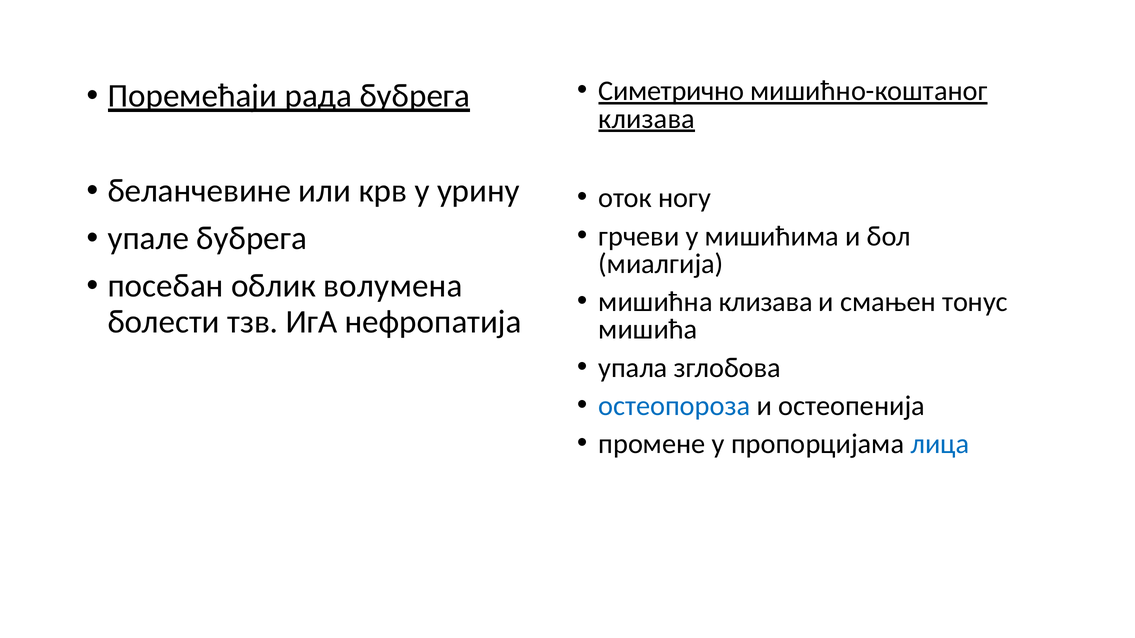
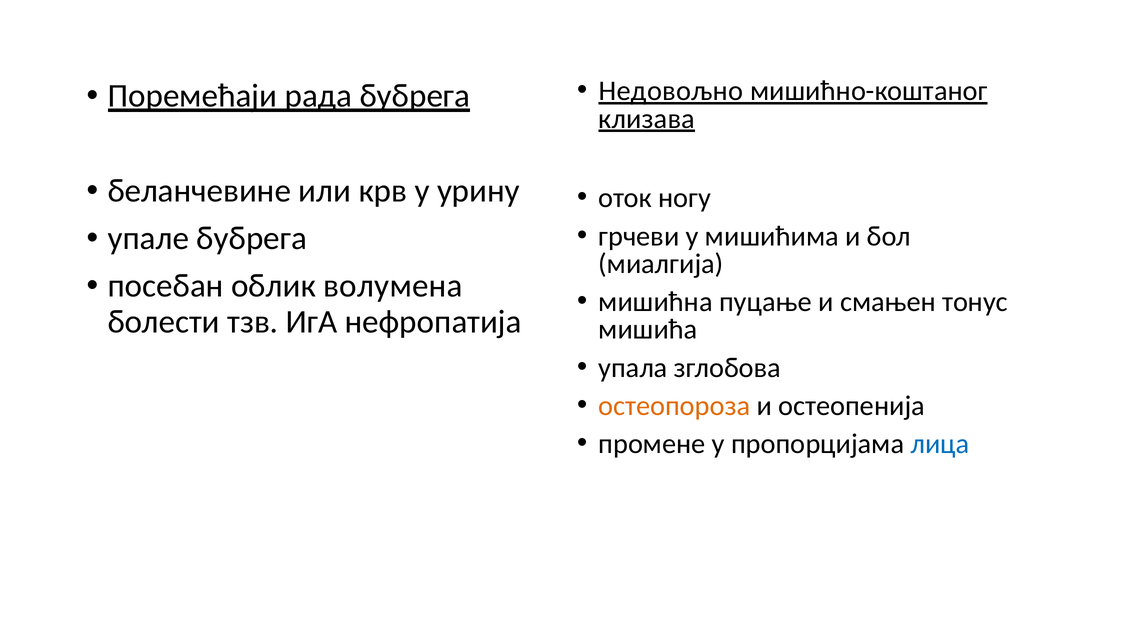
Симетрично: Симетрично -> Недовољно
мишићна клизава: клизава -> пуцање
остеопороза colour: blue -> orange
